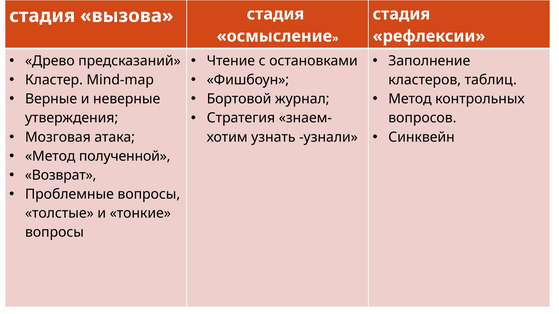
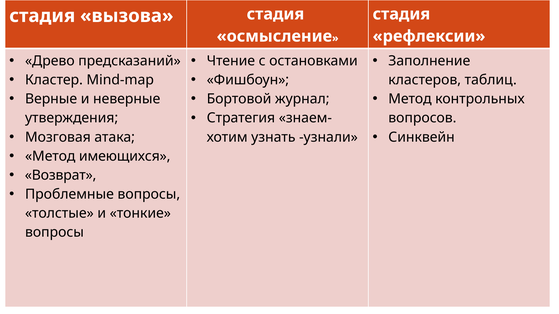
полученной: полученной -> имеющихся
